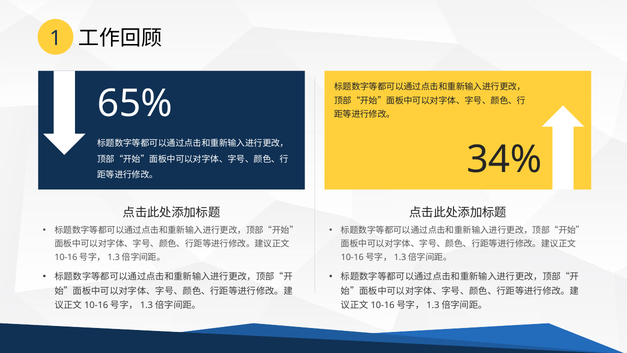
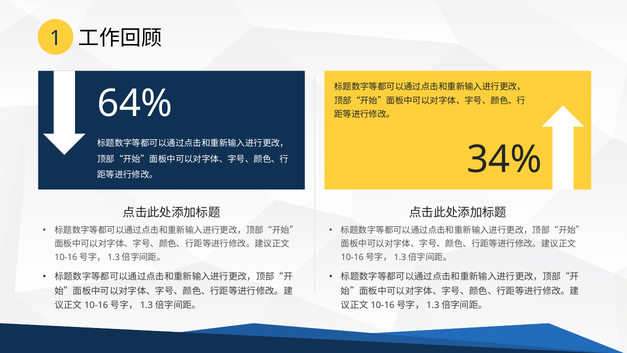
65%: 65% -> 64%
